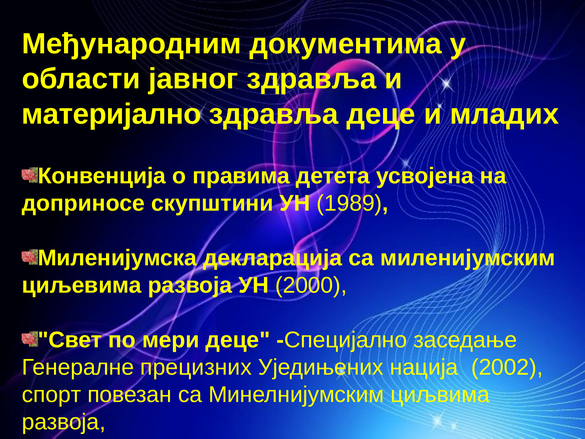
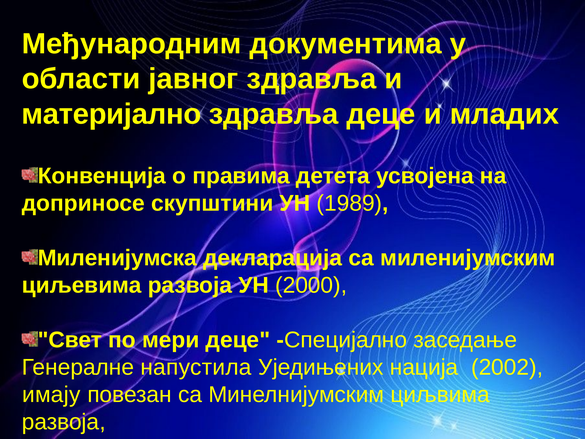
прецизних: прецизних -> напустила
спорт: спорт -> имају
